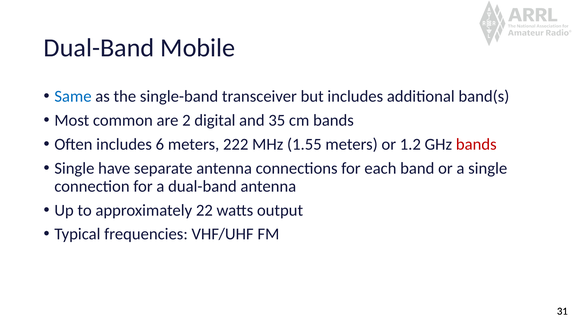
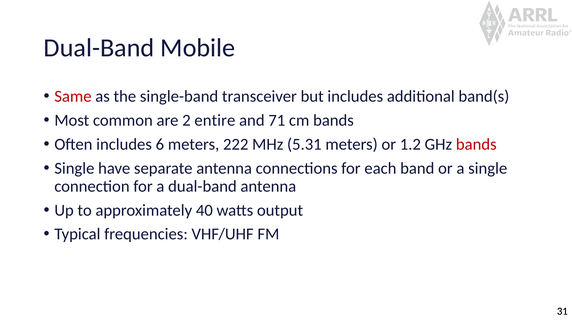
Same colour: blue -> red
digital: digital -> entire
35: 35 -> 71
1.55: 1.55 -> 5.31
22: 22 -> 40
